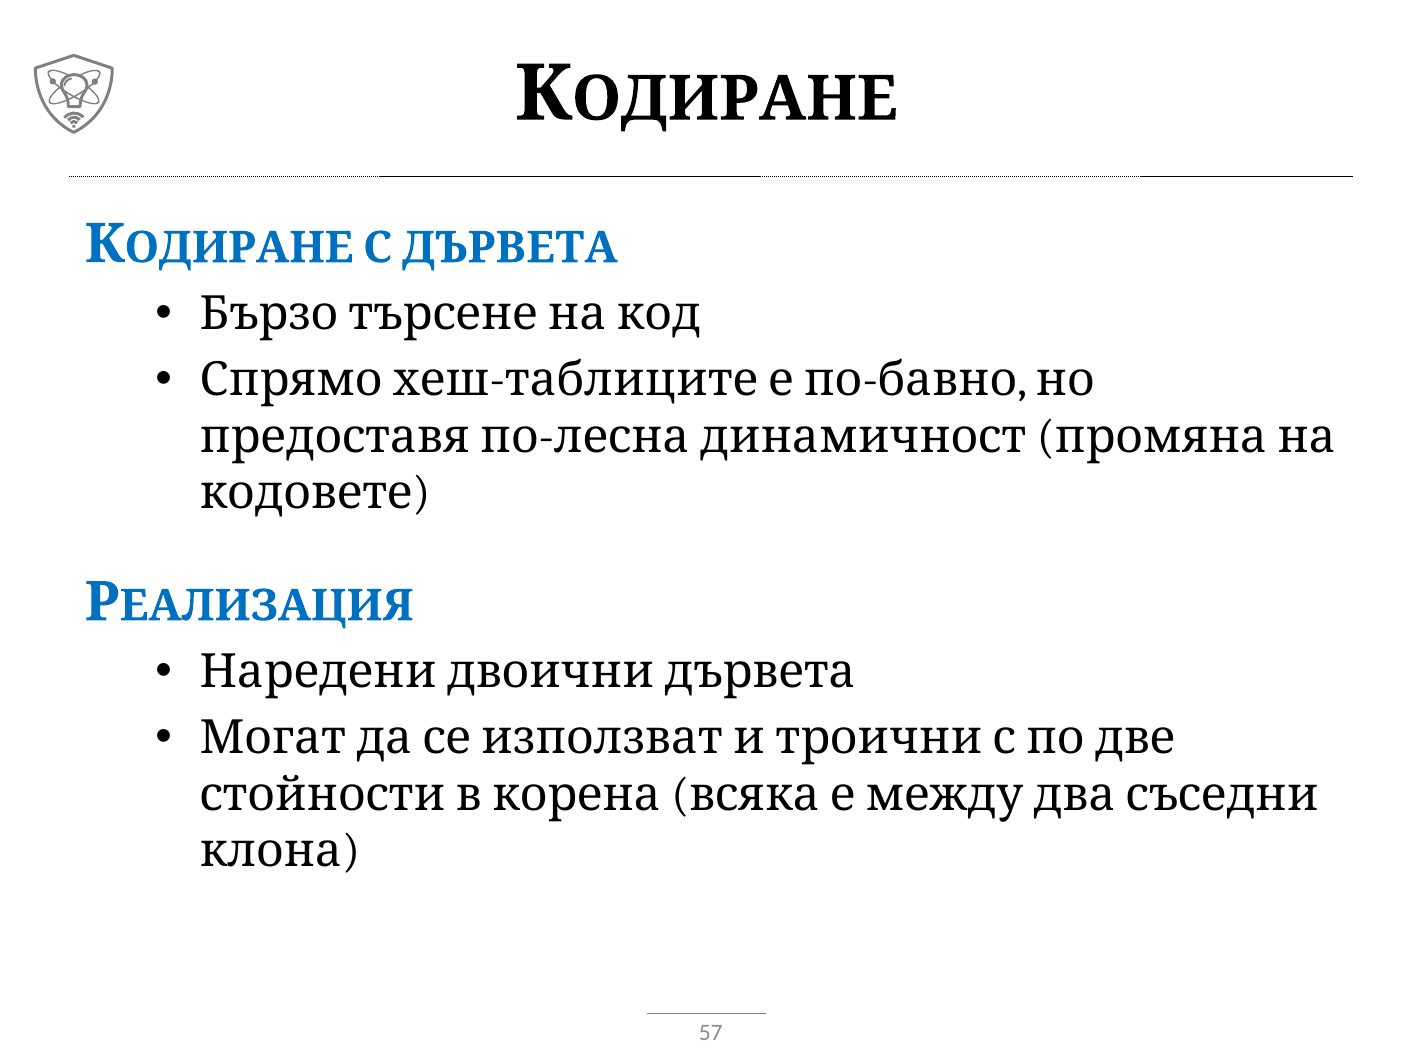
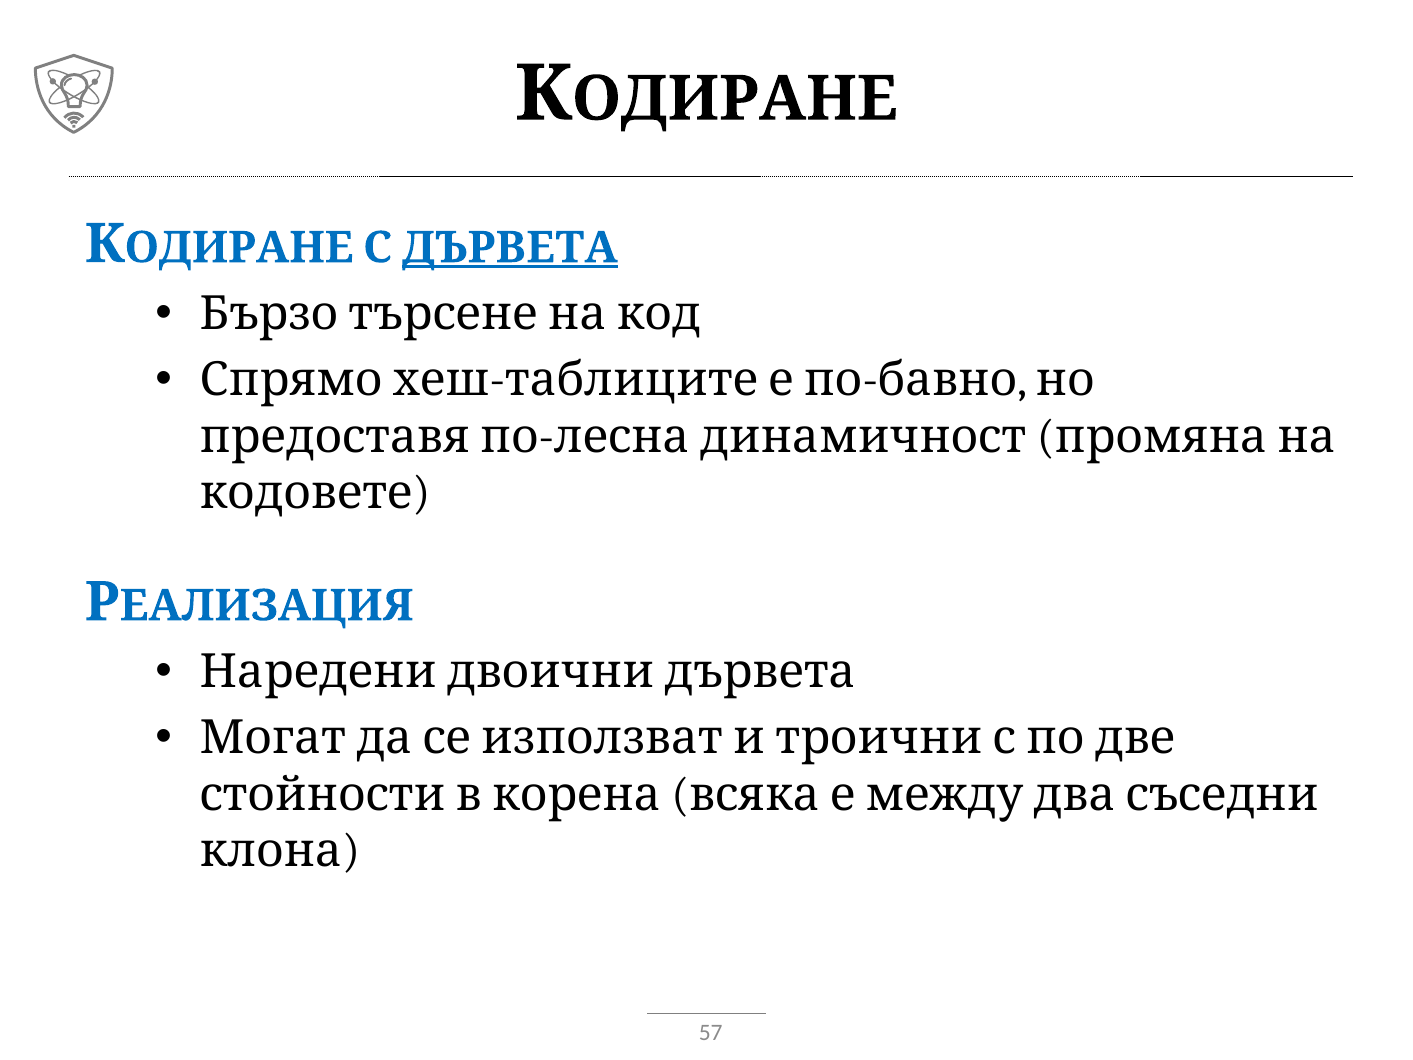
ДЪРВЕТА underline: none -> present
